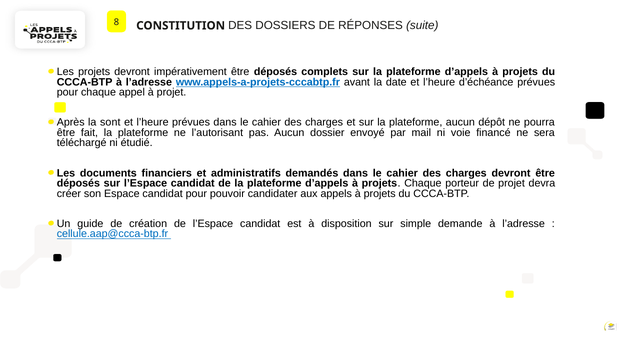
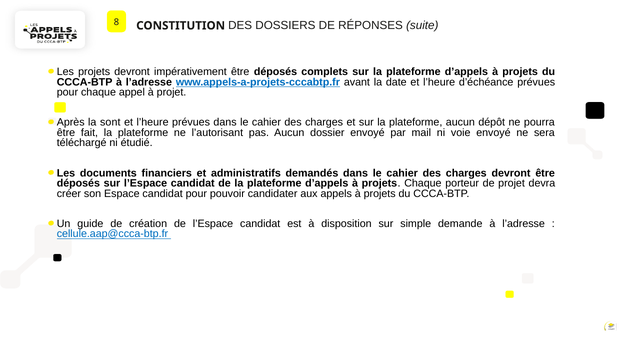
voie financé: financé -> envoyé
